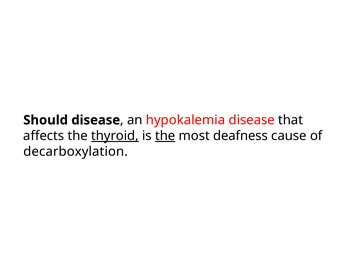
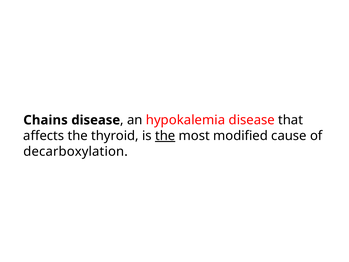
Should: Should -> Chains
thyroid underline: present -> none
deafness: deafness -> modified
